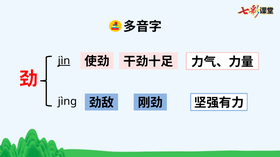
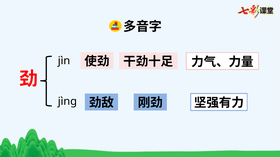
jìn underline: present -> none
